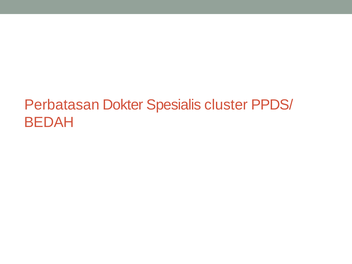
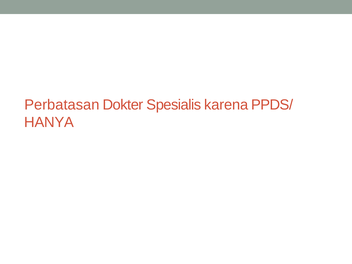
cluster: cluster -> karena
BEDAH: BEDAH -> HANYA
